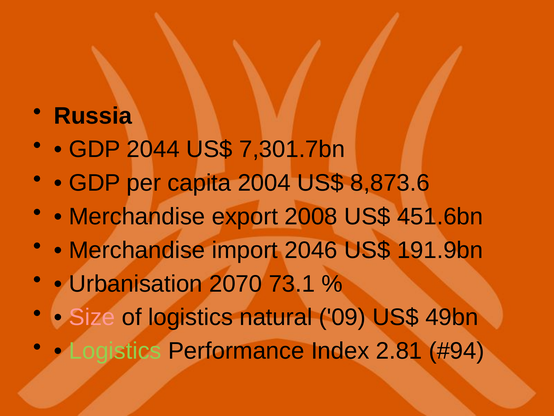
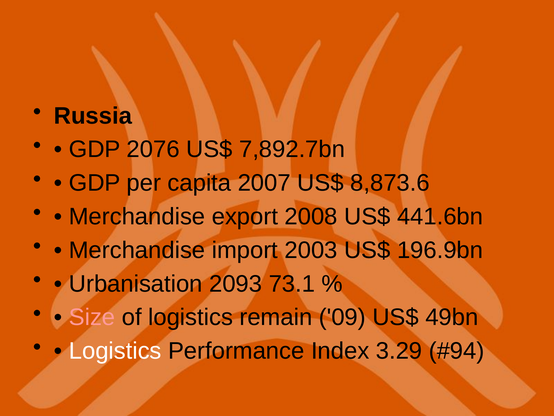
2044: 2044 -> 2076
7,301.7bn: 7,301.7bn -> 7,892.7bn
2004: 2004 -> 2007
451.6bn: 451.6bn -> 441.6bn
2046: 2046 -> 2003
191.9bn: 191.9bn -> 196.9bn
2070: 2070 -> 2093
natural: natural -> remain
Logistics at (115, 351) colour: light green -> white
2.81: 2.81 -> 3.29
